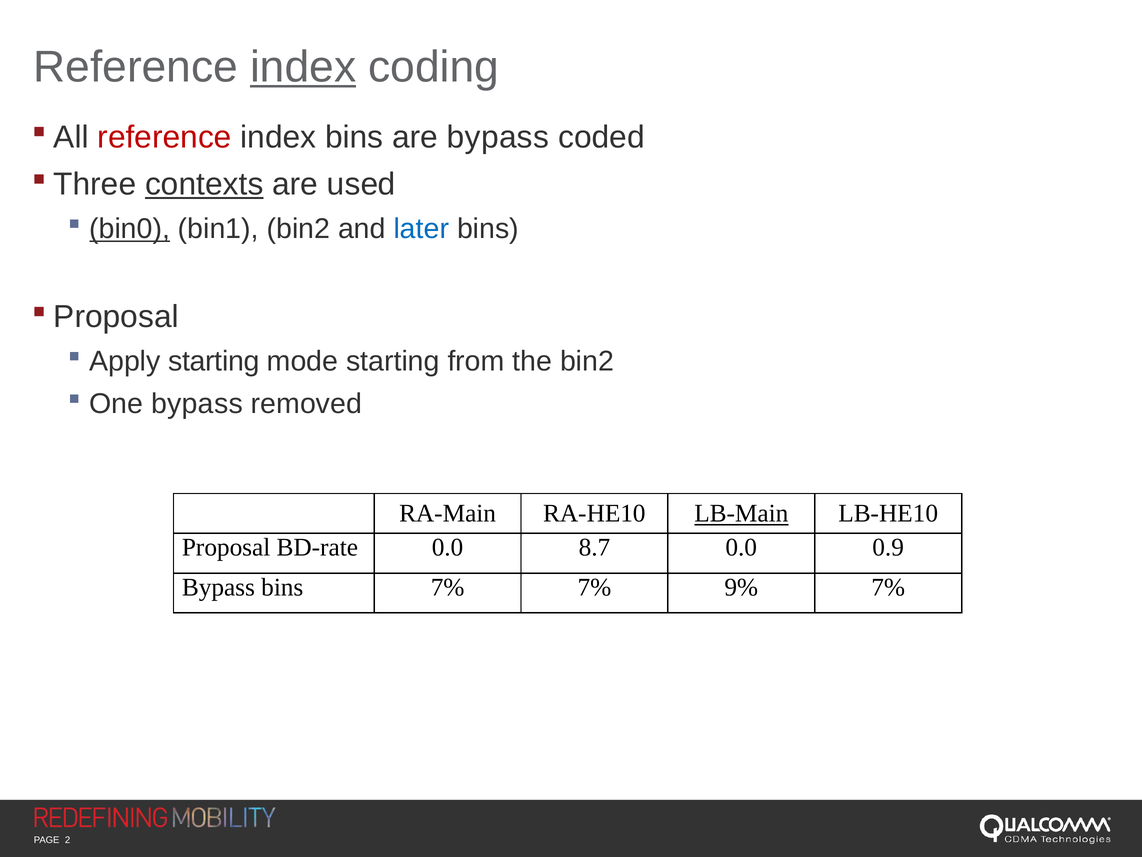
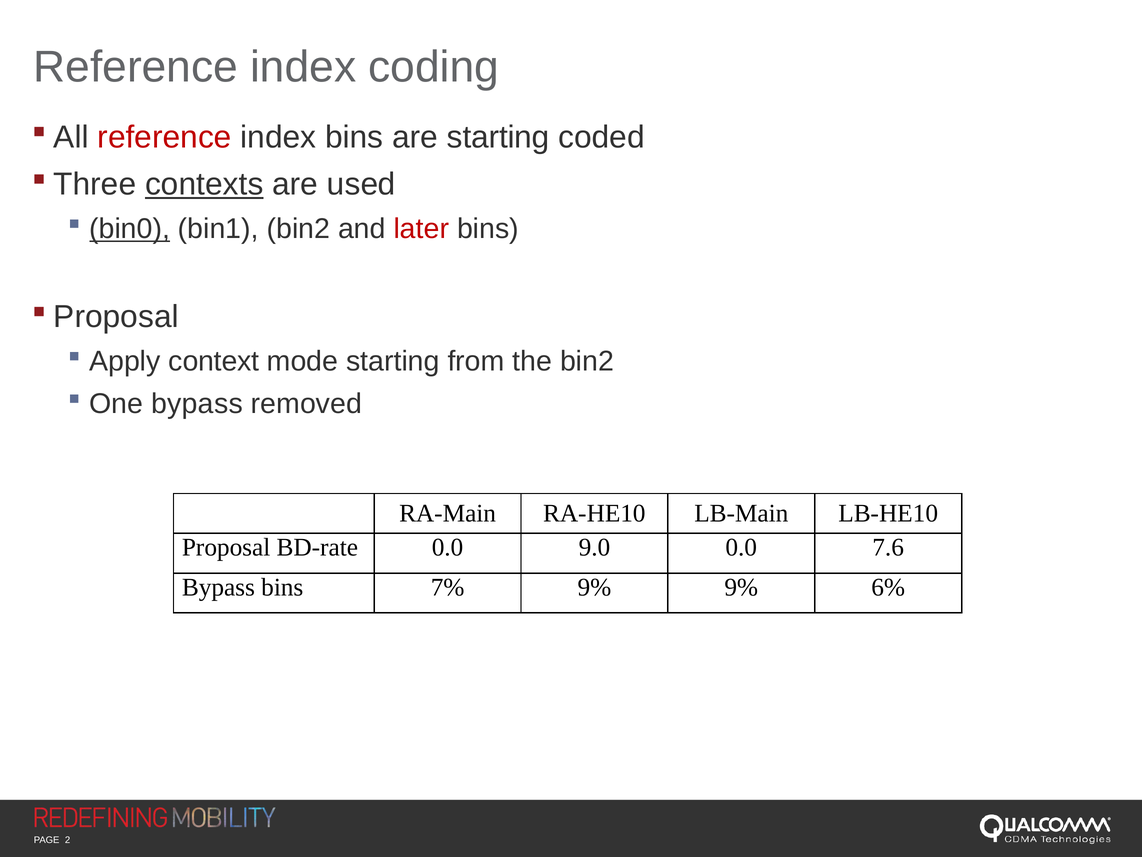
index at (303, 67) underline: present -> none
are bypass: bypass -> starting
later colour: blue -> red
Apply starting: starting -> context
LB-Main underline: present -> none
8.7: 8.7 -> 9.0
0.9: 0.9 -> 7.6
7% 7%: 7% -> 9%
9% 7%: 7% -> 6%
